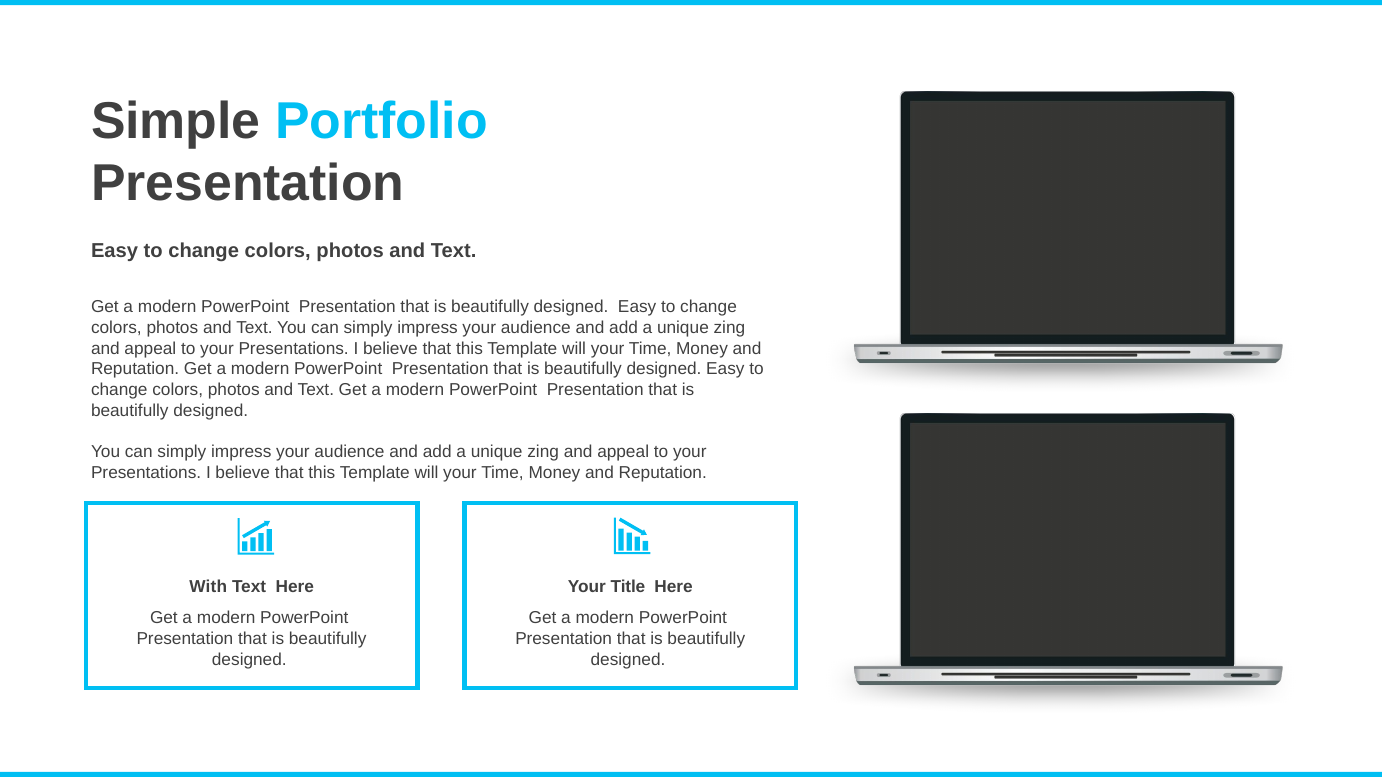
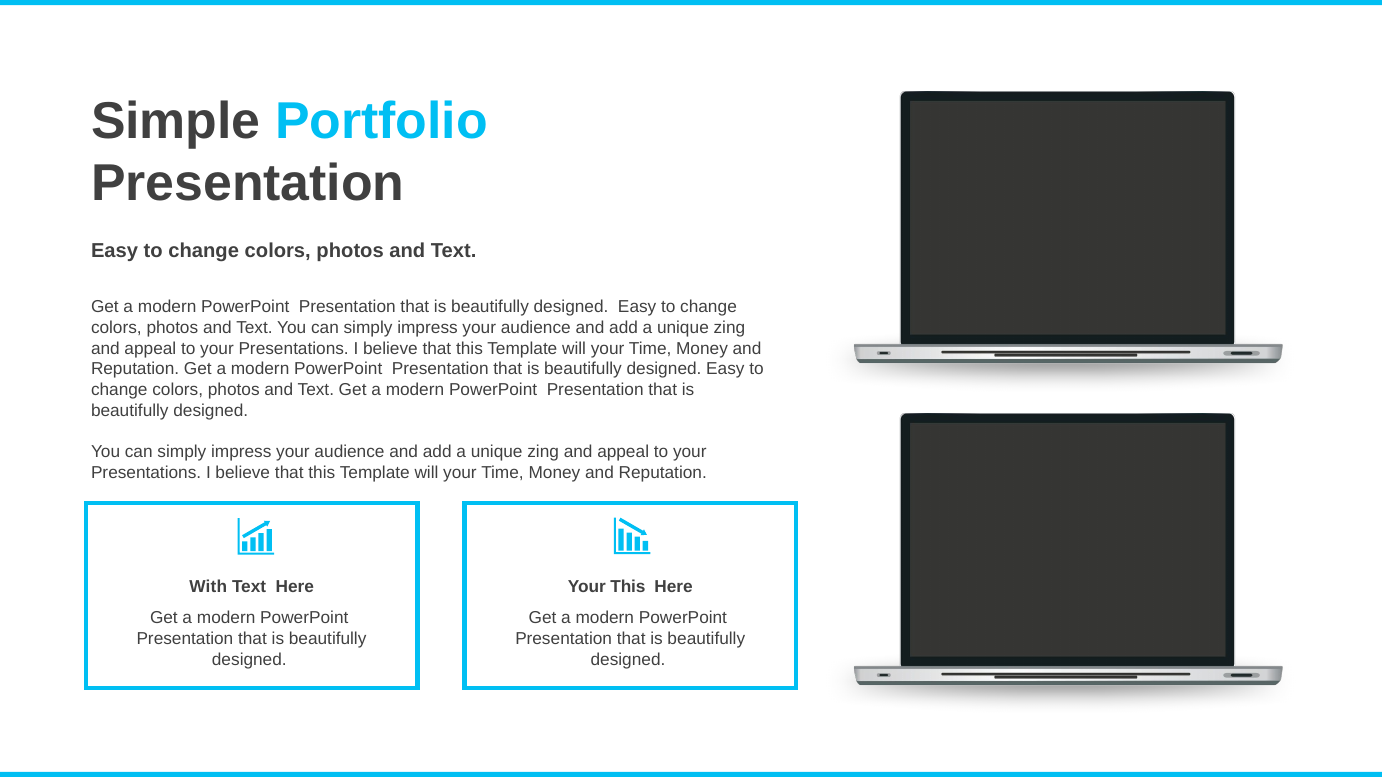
Your Title: Title -> This
